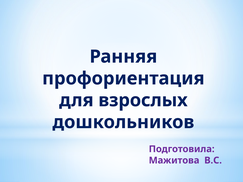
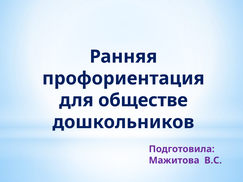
взрослых: взрослых -> обществе
